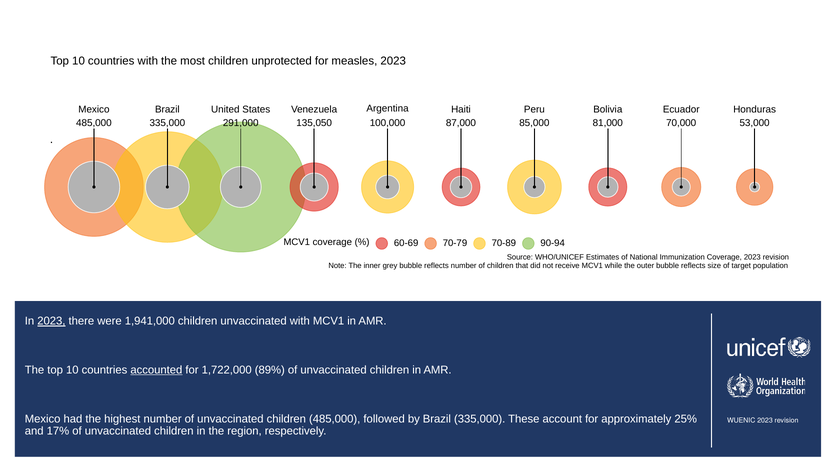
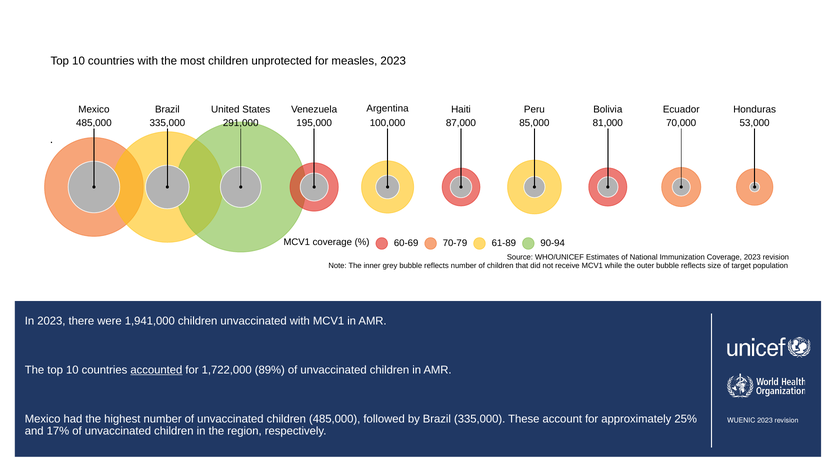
135,050: 135,050 -> 195,000
70-89: 70-89 -> 61-89
2023 at (51, 321) underline: present -> none
